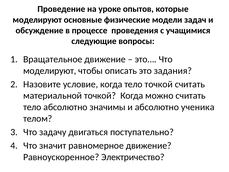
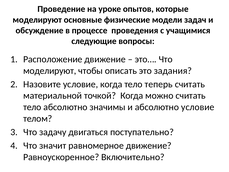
Вращательное: Вращательное -> Расположение
тело точкой: точкой -> теперь
абсолютно ученика: ученика -> условие
Электричество: Электричество -> Включительно
